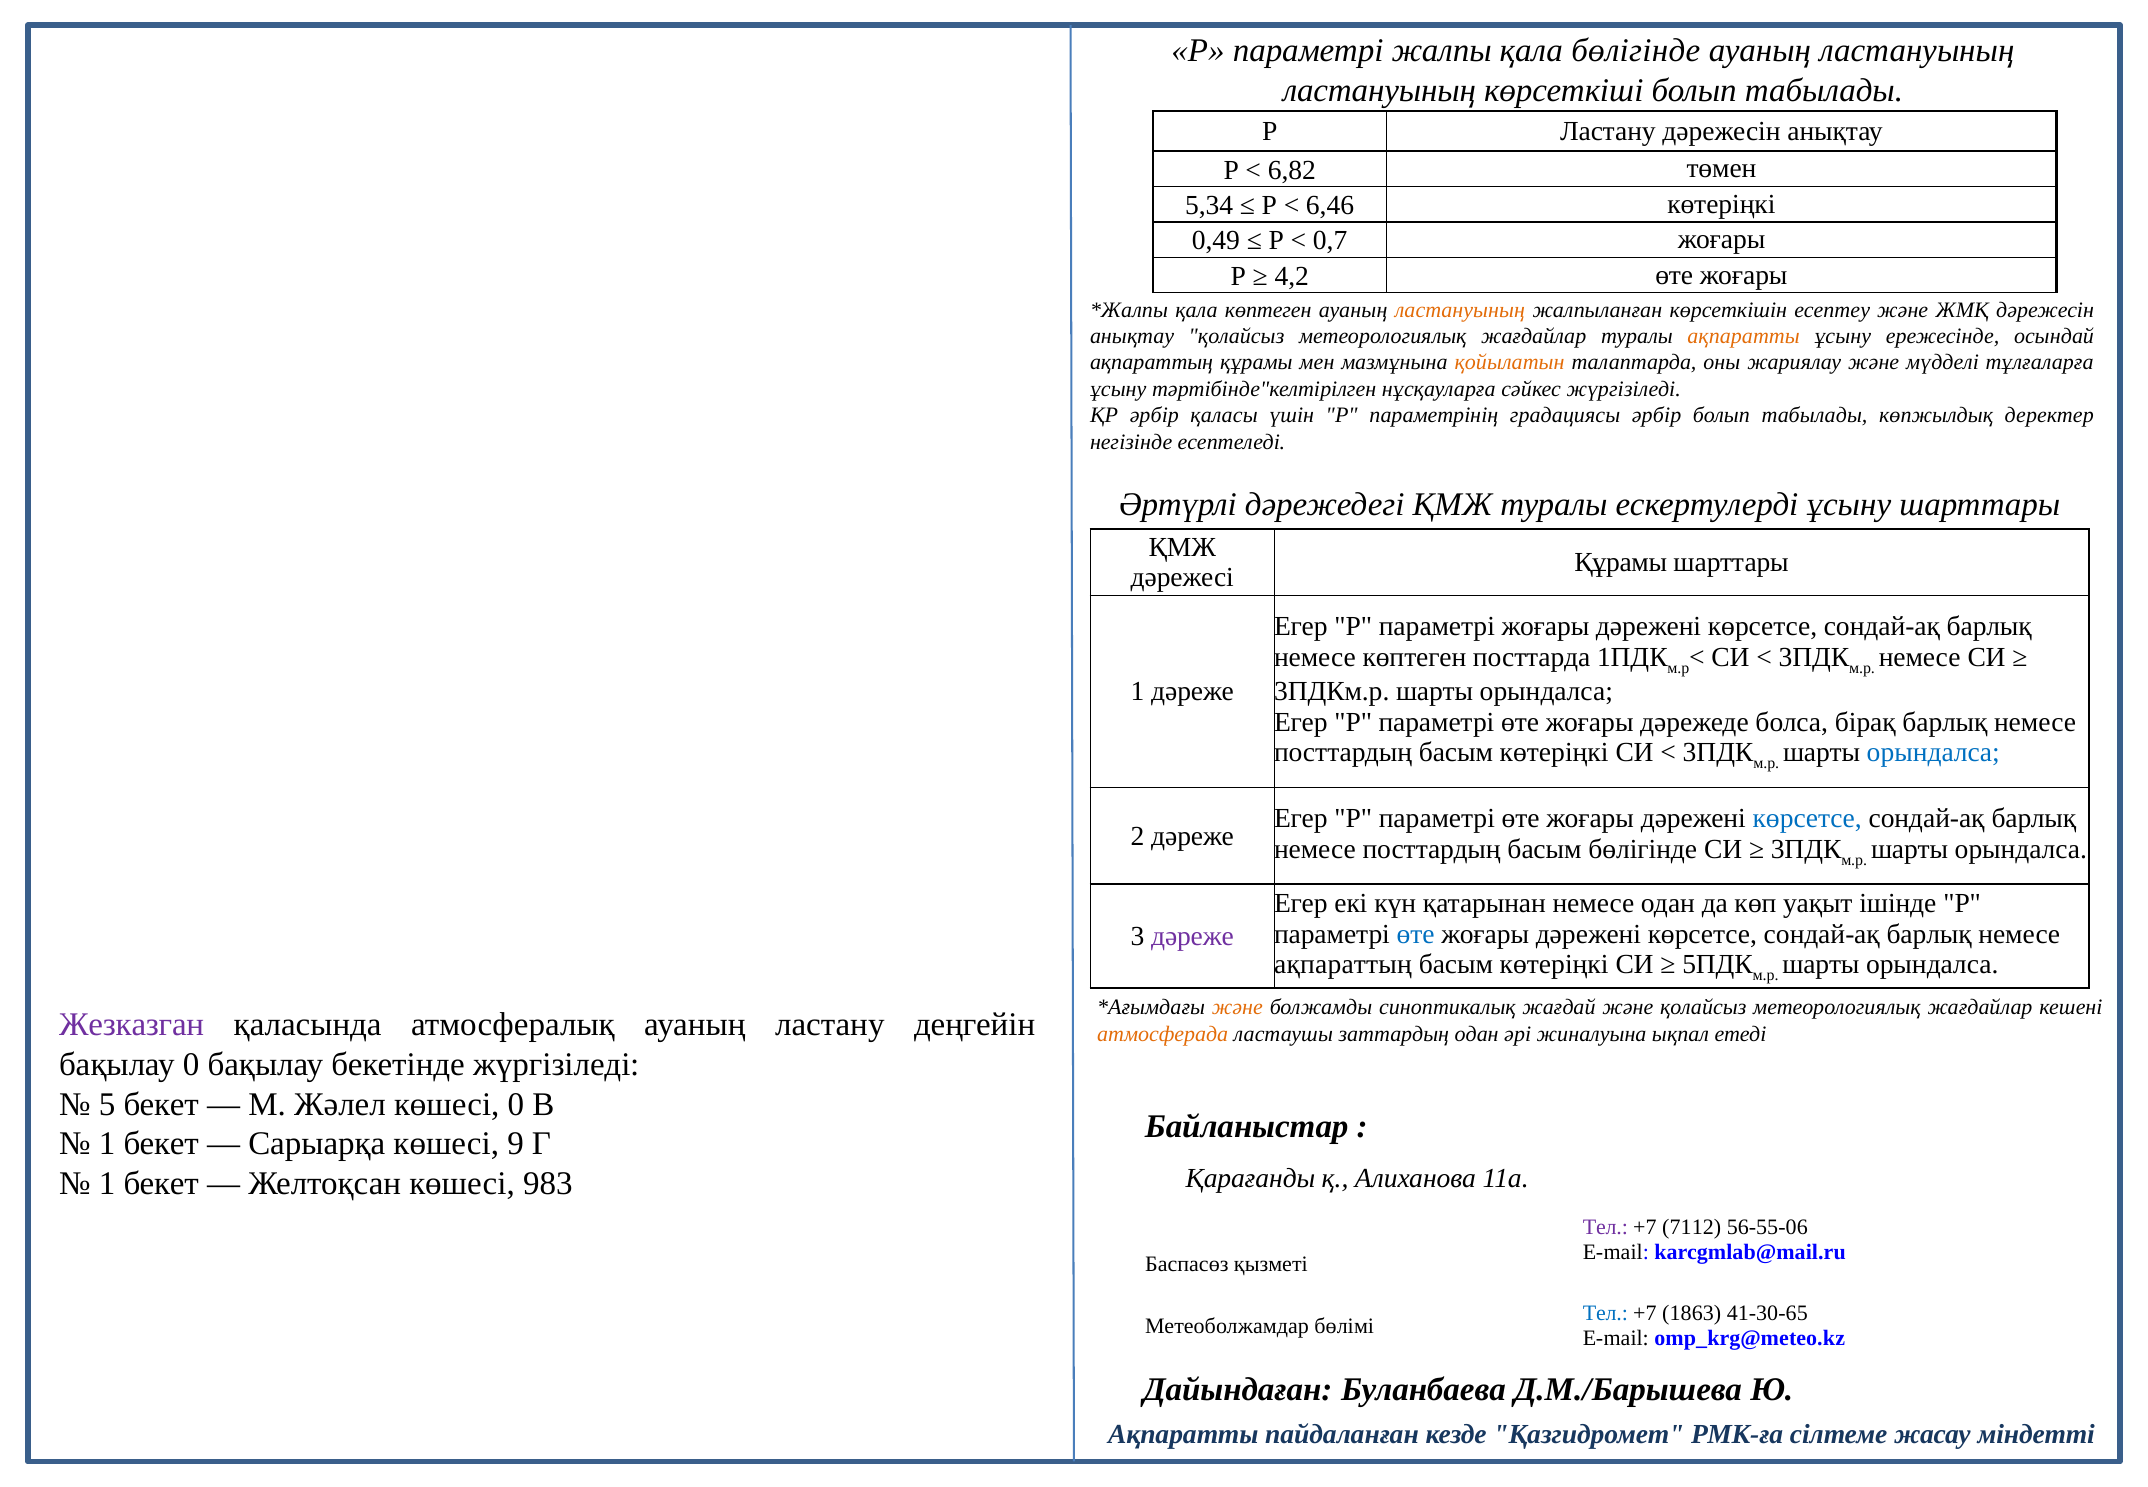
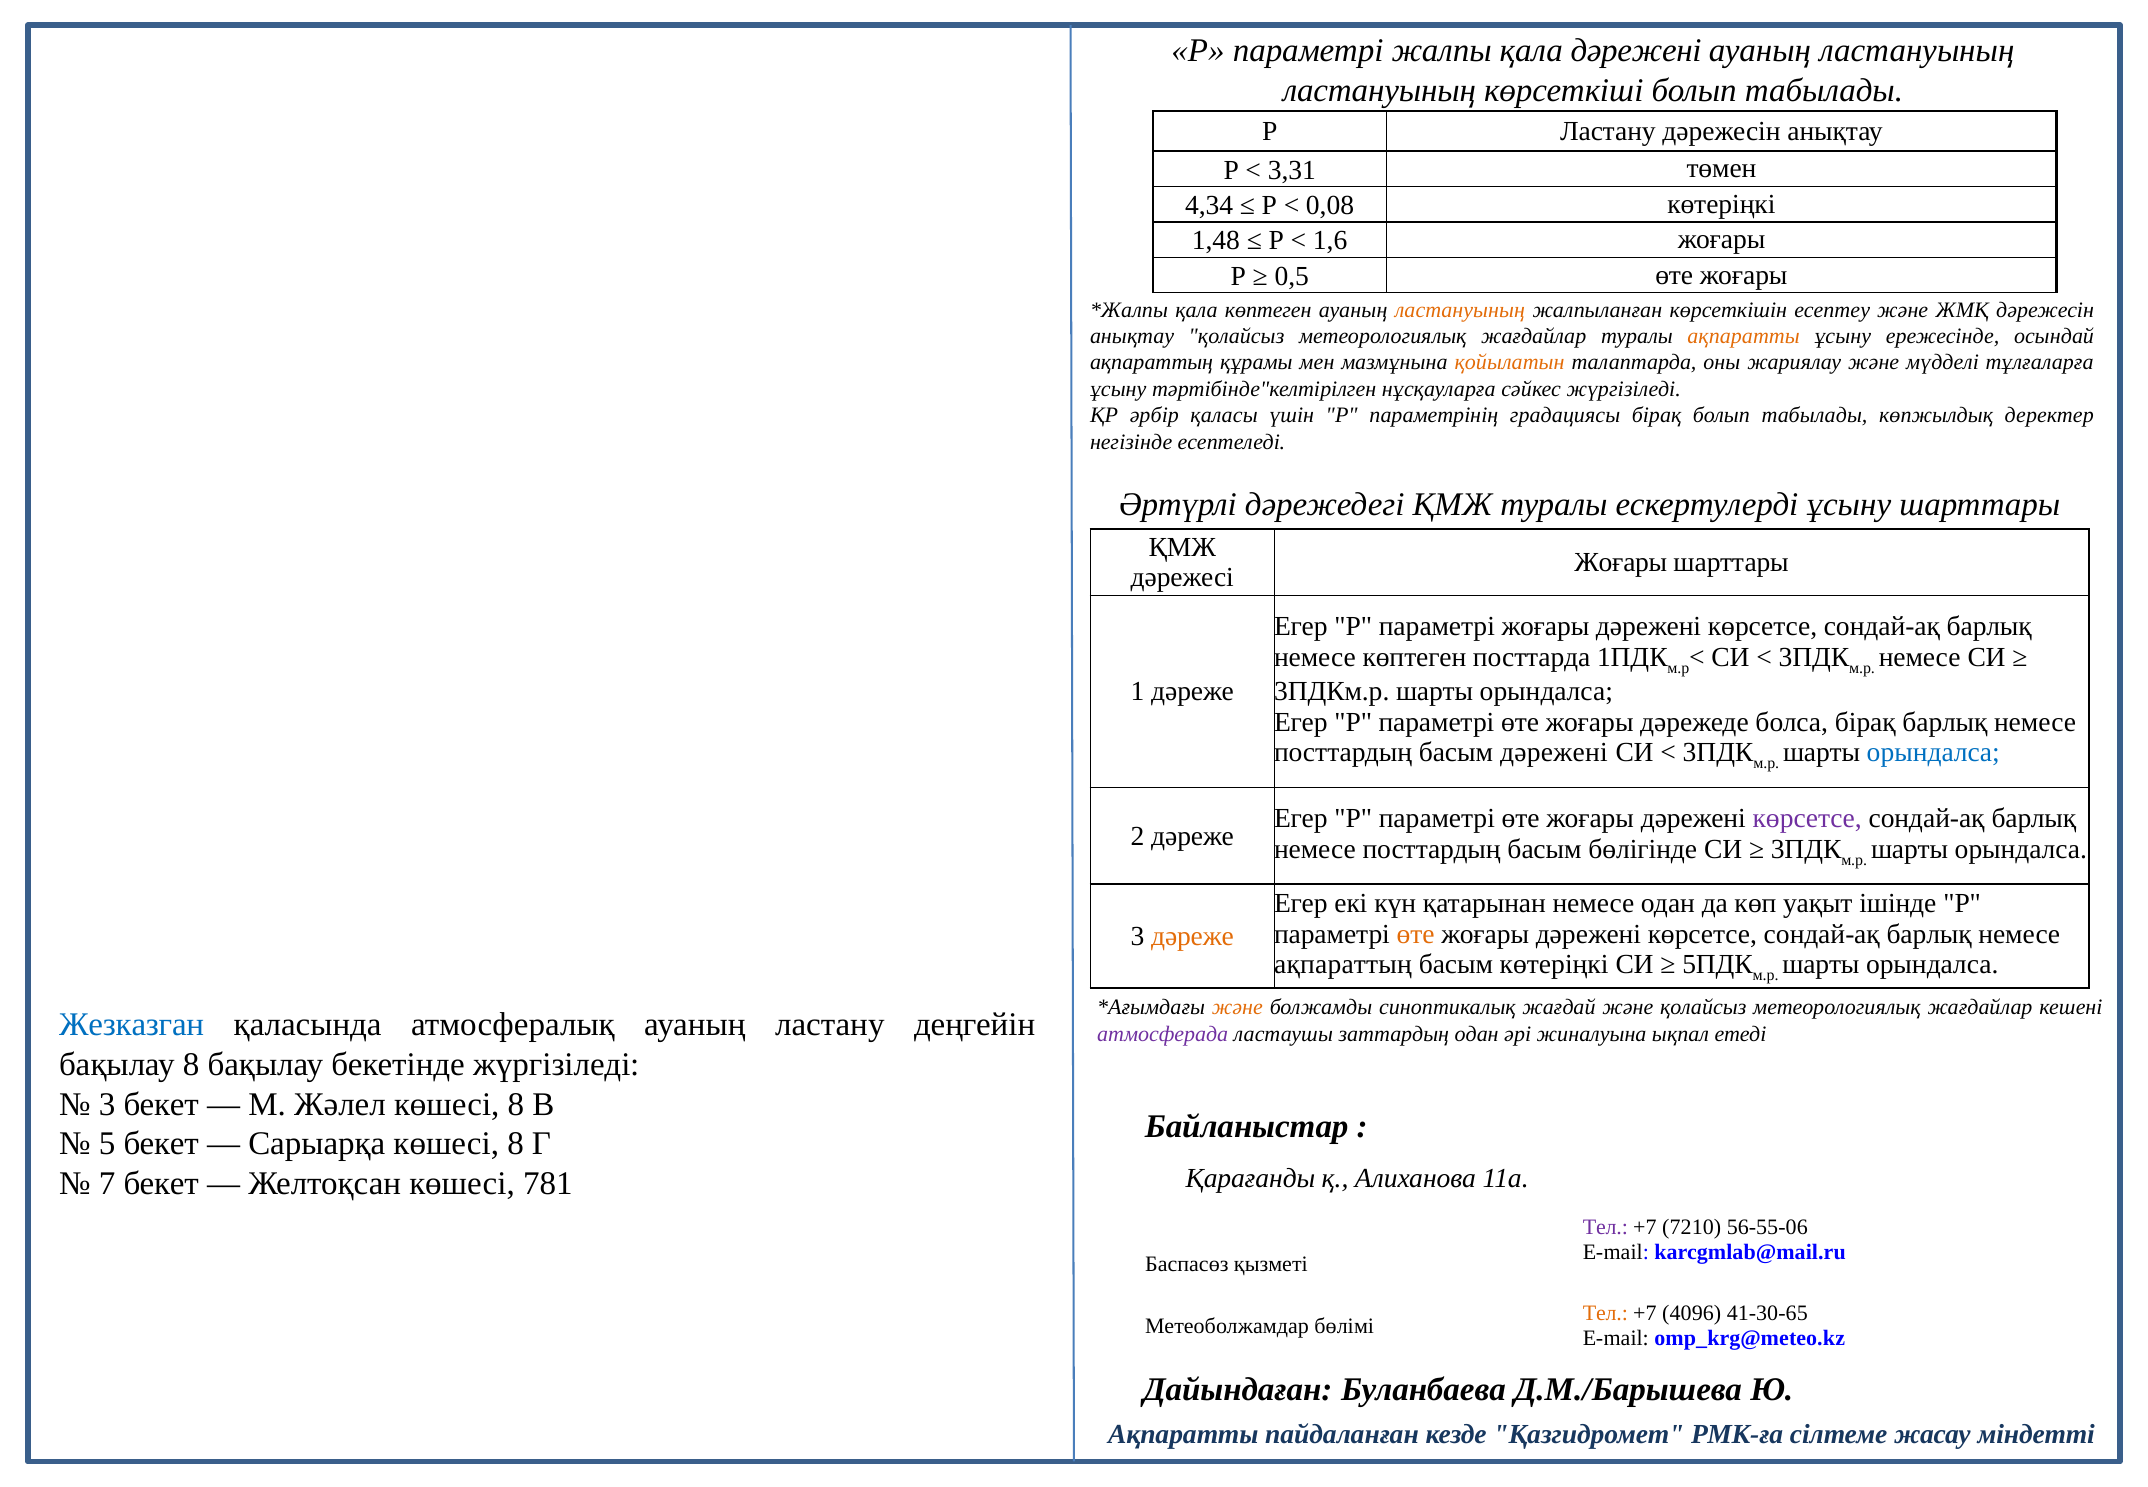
қала бөлігінде: бөлігінде -> дәрежені
6,82: 6,82 -> 3,31
5,34: 5,34 -> 4,34
6,46: 6,46 -> 0,08
0,49: 0,49 -> 1,48
0,7: 0,7 -> 1,6
4,2: 4,2 -> 0,5
градациясы әрбір: әрбір -> бірақ
Құрамы at (1621, 562): Құрамы -> Жоғары
посттардың басым көтеріңкі: көтеріңкі -> дәрежені
көрсетсе at (1807, 819) colour: blue -> purple
өте at (1416, 934) colour: blue -> orange
дәреже at (1193, 936) colour: purple -> orange
Жезказган colour: purple -> blue
атмосферада colour: orange -> purple
бақылау 0: 0 -> 8
5 at (107, 1104): 5 -> 3
Жәлел көшесі 0: 0 -> 8
1 at (107, 1144): 1 -> 5
Сарыарқа көшесі 9: 9 -> 8
1 at (107, 1184): 1 -> 7
983: 983 -> 781
7112: 7112 -> 7210
Тел at (1605, 1314) colour: blue -> orange
1863: 1863 -> 4096
